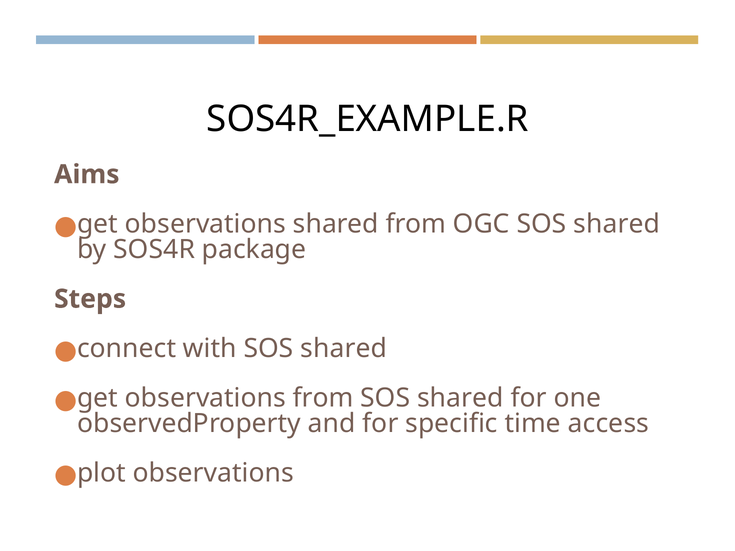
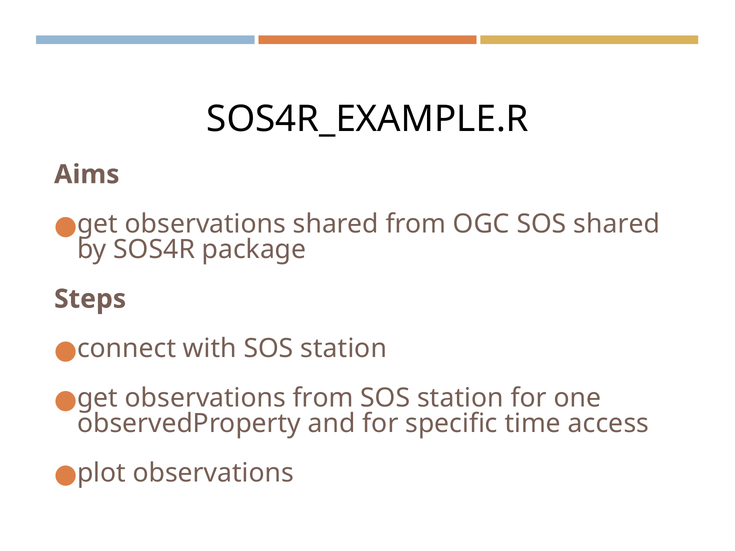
with SOS shared: shared -> station
from SOS shared: shared -> station
